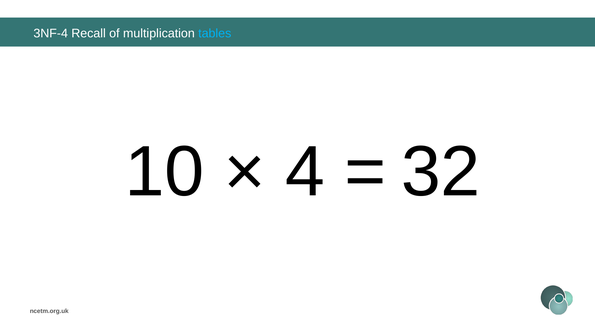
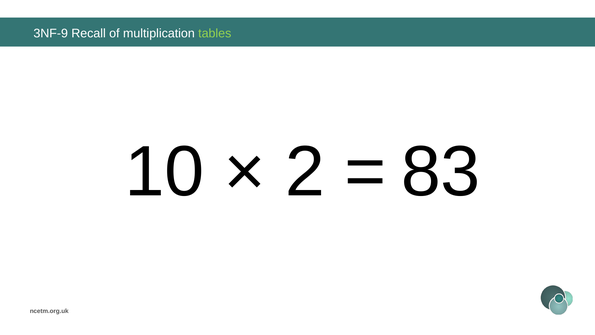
3NF-4: 3NF-4 -> 3NF-9
tables colour: light blue -> light green
4: 4 -> 2
32: 32 -> 83
